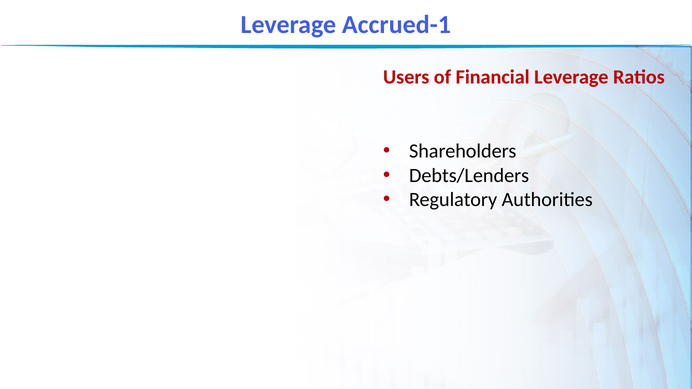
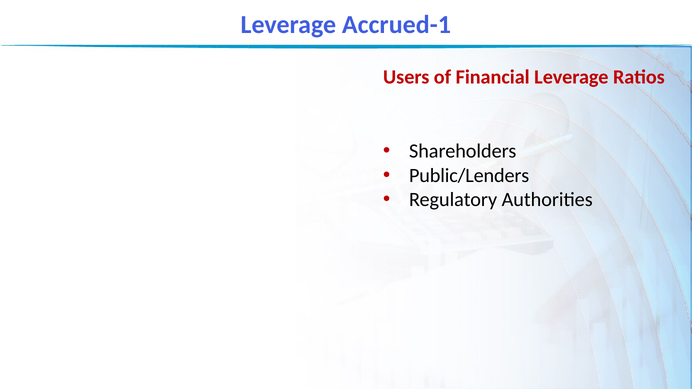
Debts/Lenders: Debts/Lenders -> Public/Lenders
